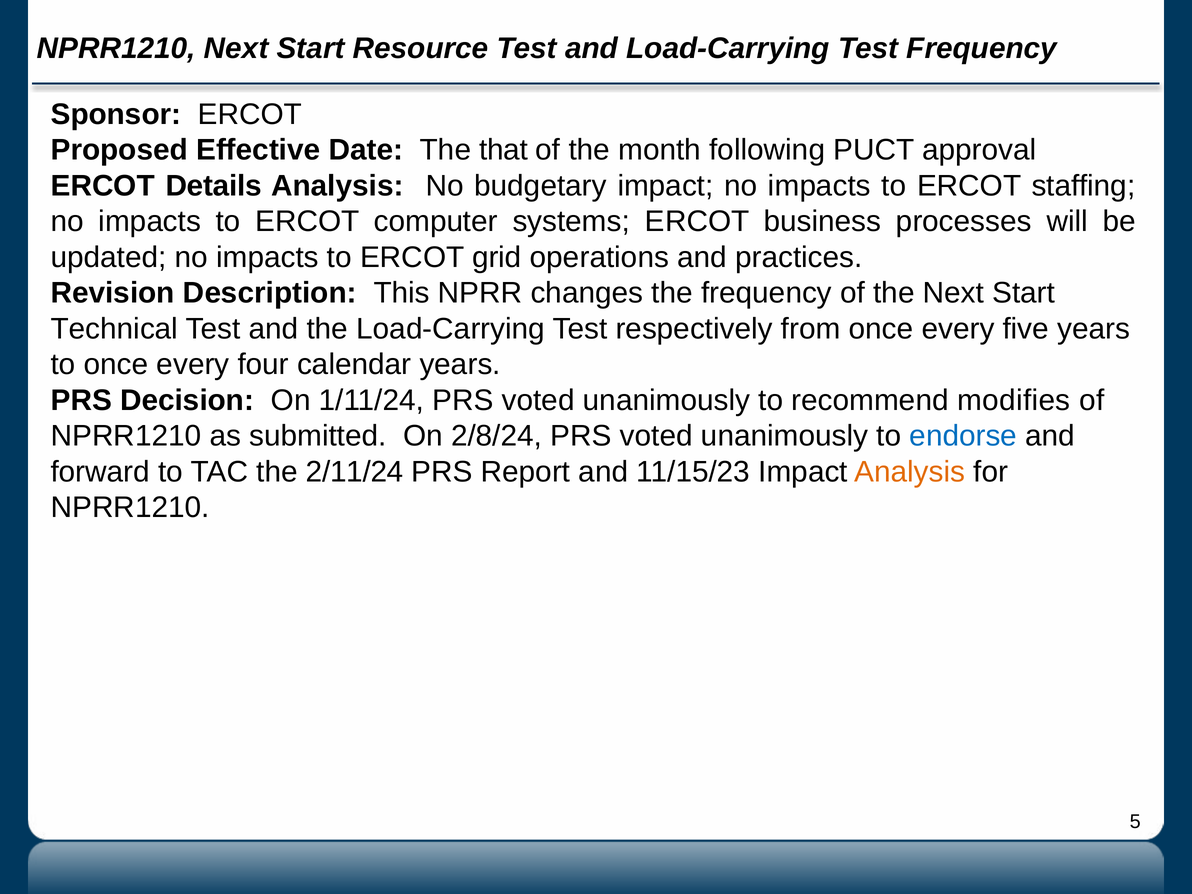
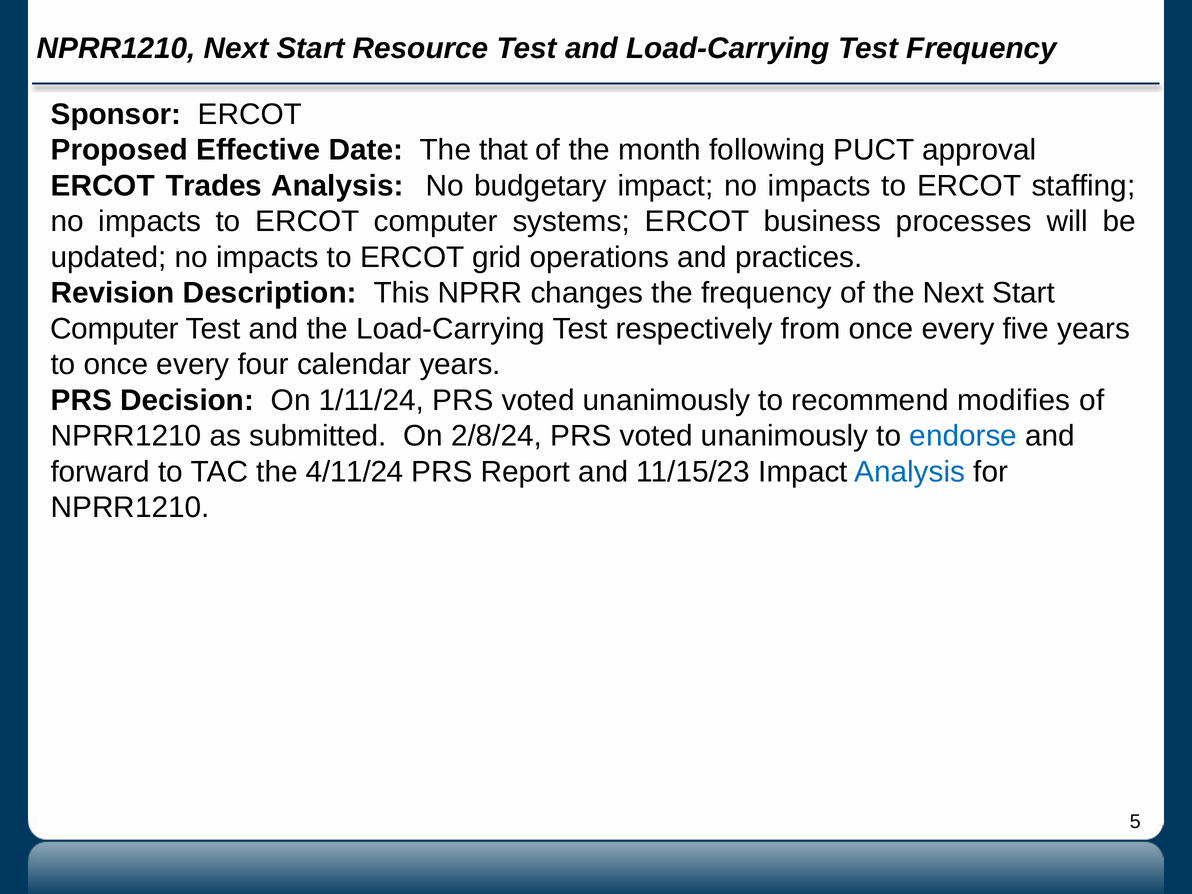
Details: Details -> Trades
Technical at (114, 329): Technical -> Computer
2/11/24: 2/11/24 -> 4/11/24
Analysis at (910, 472) colour: orange -> blue
